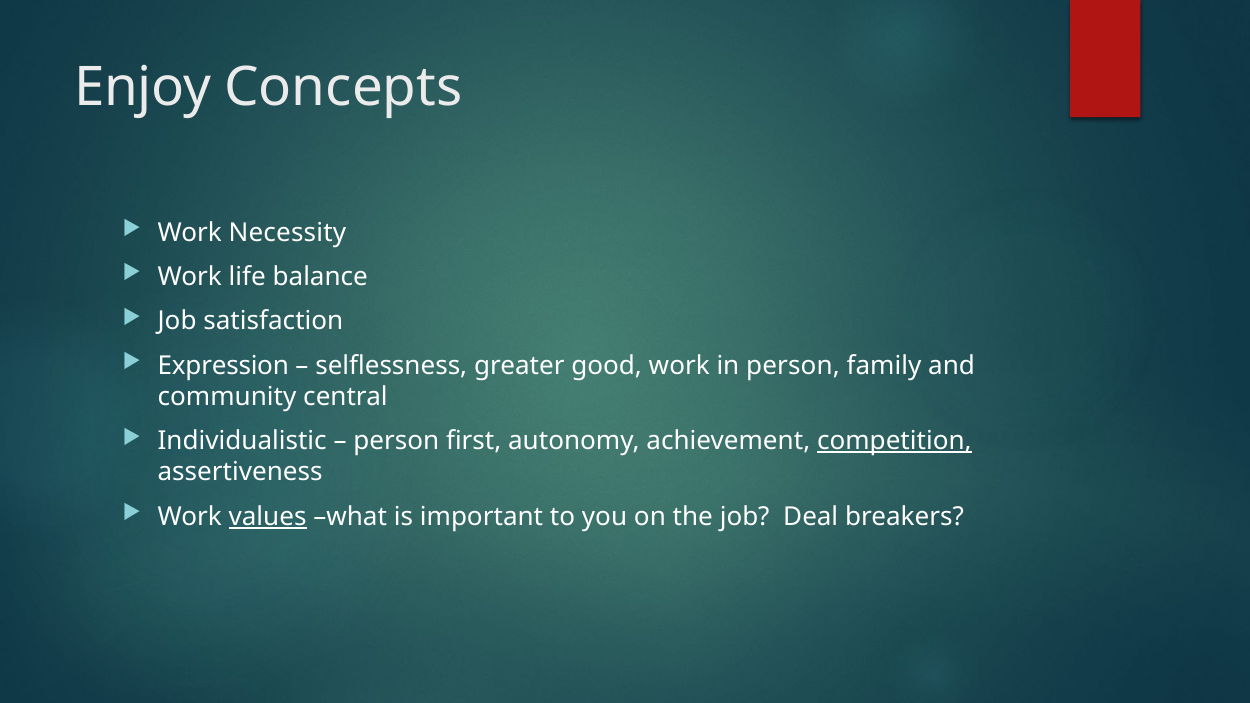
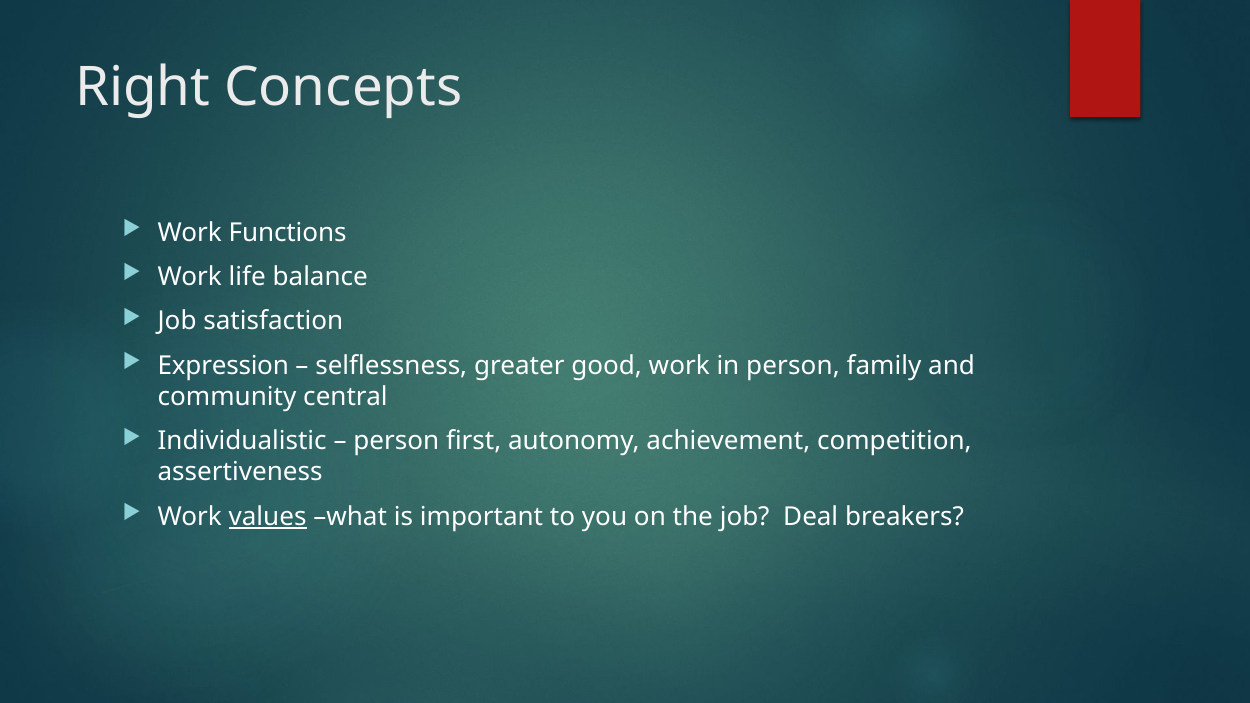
Enjoy: Enjoy -> Right
Necessity: Necessity -> Functions
competition underline: present -> none
